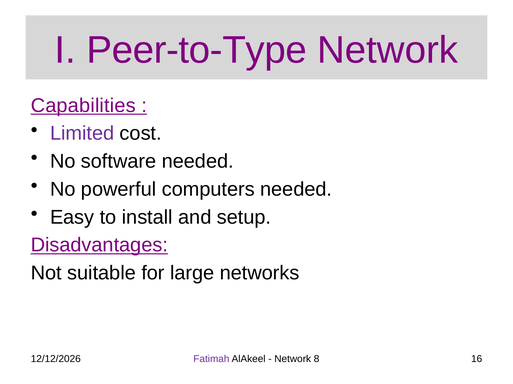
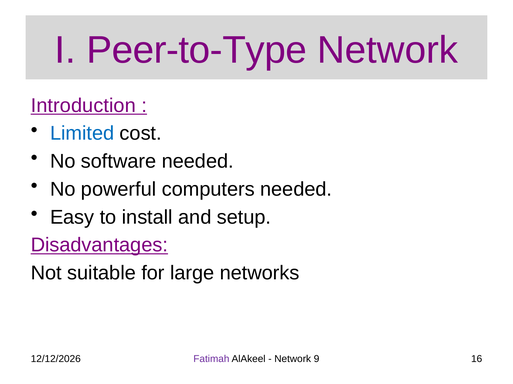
Capabilities: Capabilities -> Introduction
Limited colour: purple -> blue
8: 8 -> 9
